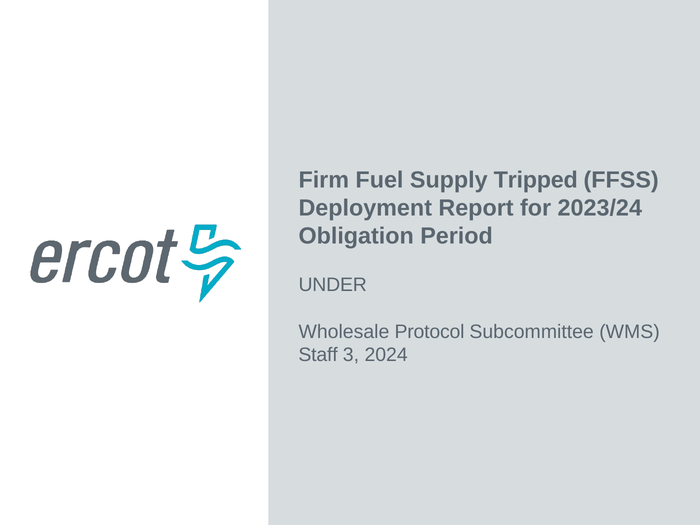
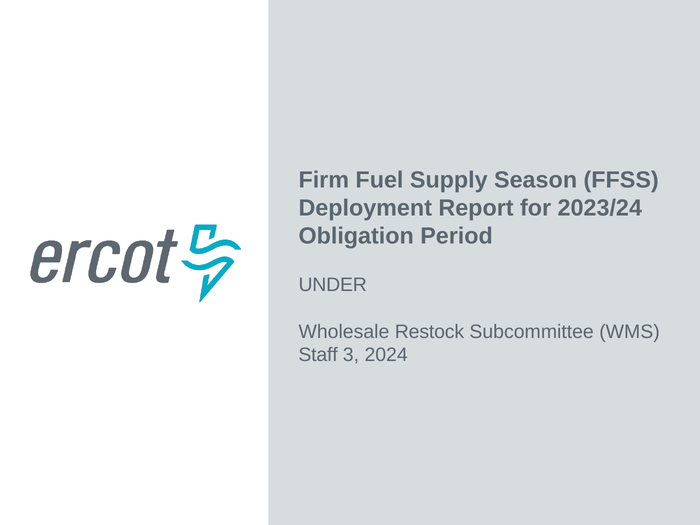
Tripped: Tripped -> Season
Protocol: Protocol -> Restock
